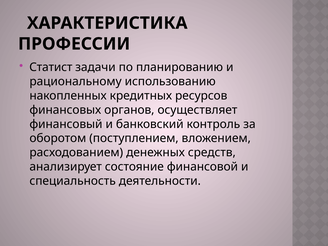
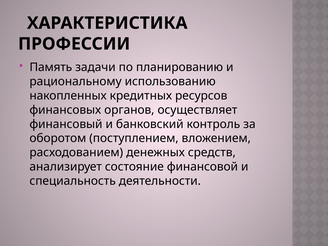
Статист: Статист -> Память
